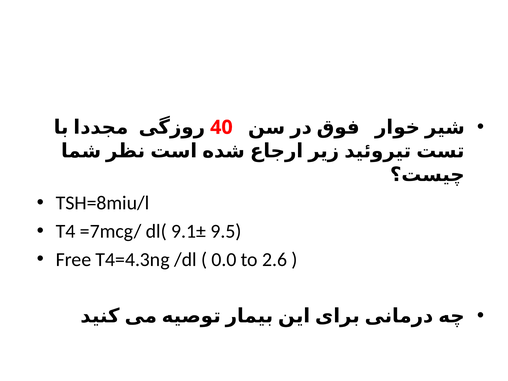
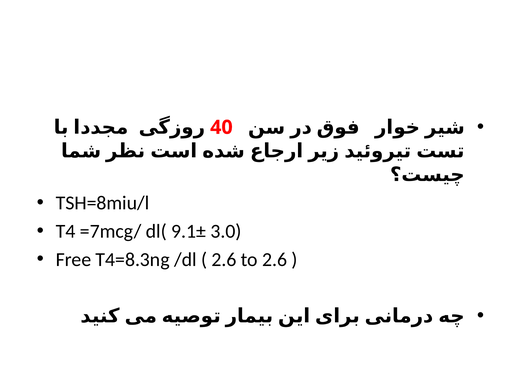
9.5: 9.5 -> 3.0
T4=4.3ng: T4=4.3ng -> T4=8.3ng
0.0 at (224, 260): 0.0 -> 2.6
